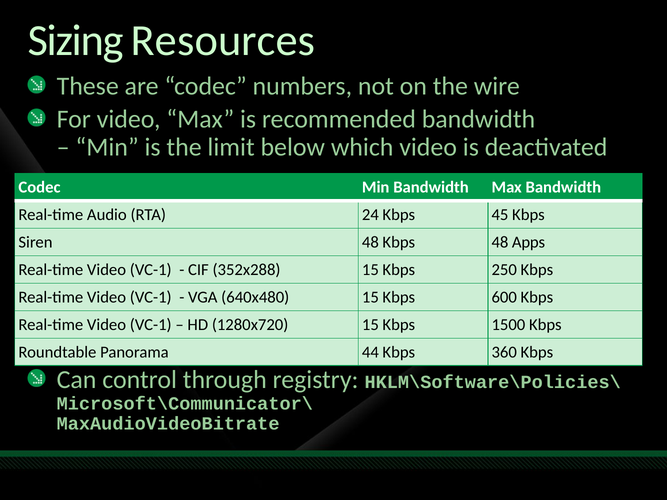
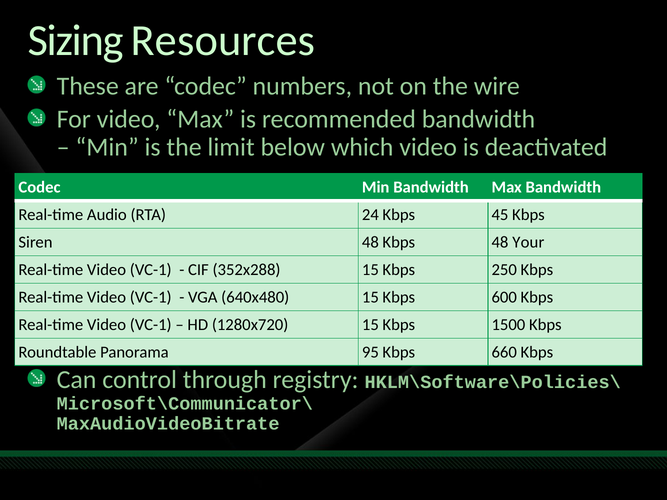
Apps: Apps -> Your
44: 44 -> 95
360: 360 -> 660
